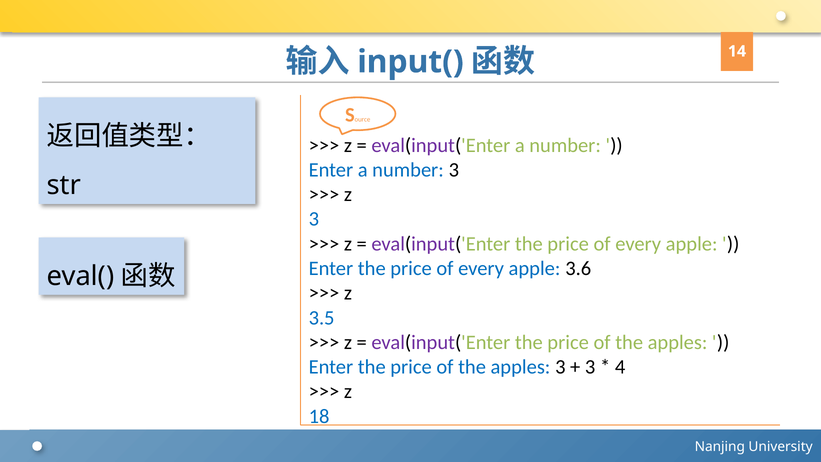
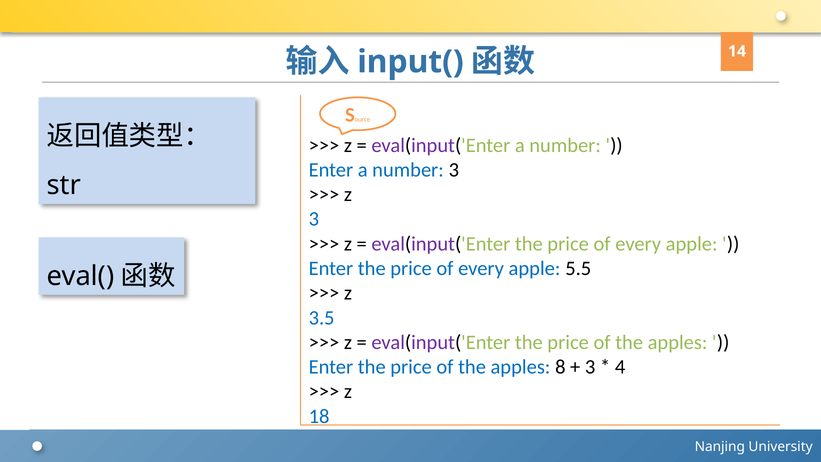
3.6: 3.6 -> 5.5
apples 3: 3 -> 8
